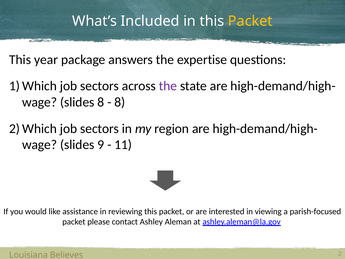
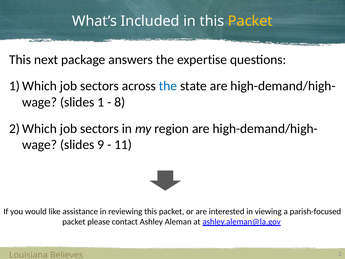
year: year -> next
the at (168, 86) colour: purple -> blue
slides 8: 8 -> 1
